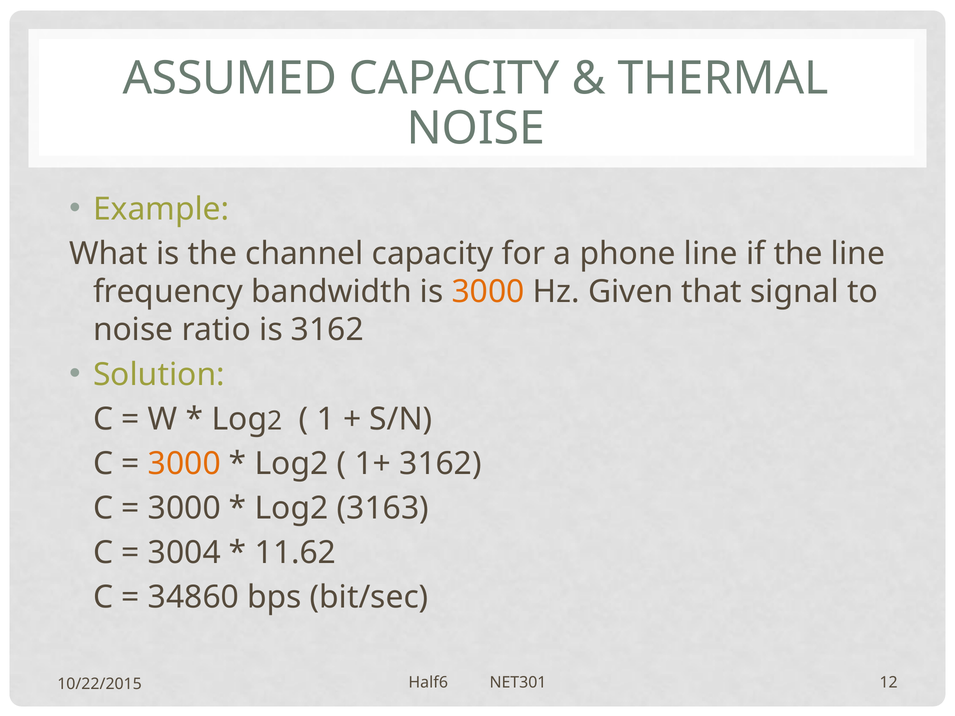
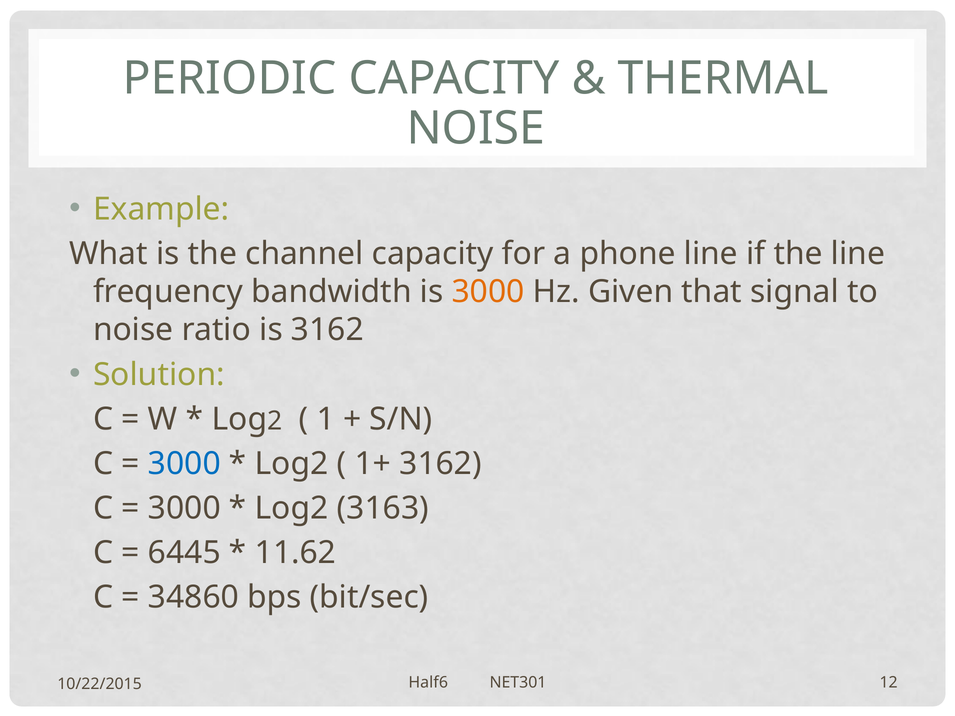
ASSUMED: ASSUMED -> PERIODIC
3000 at (184, 464) colour: orange -> blue
3004: 3004 -> 6445
